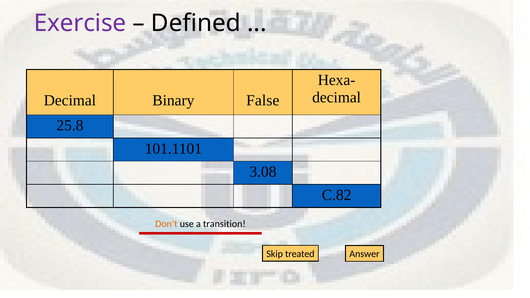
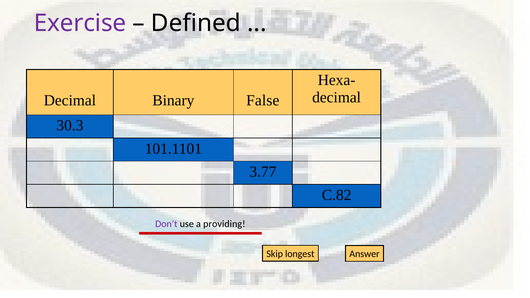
25.8: 25.8 -> 30.3
3.08: 3.08 -> 3.77
Don’t colour: orange -> purple
transition: transition -> providing
treated: treated -> longest
